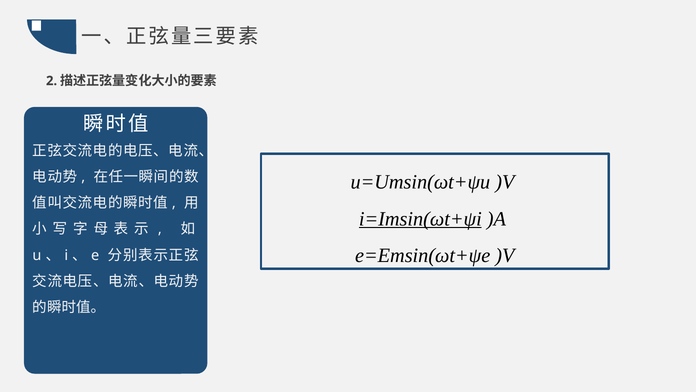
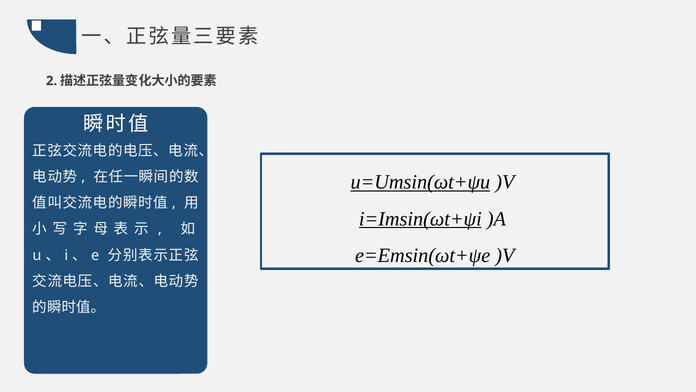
u=Umsin(ωt+ψu underline: none -> present
